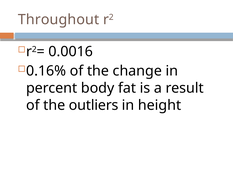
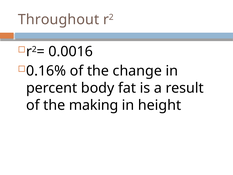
outliers: outliers -> making
